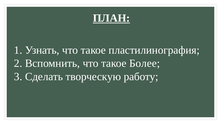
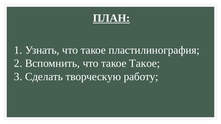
такое Более: Более -> Такое
